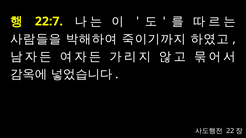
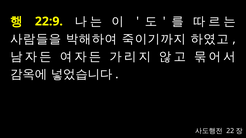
22:7: 22:7 -> 22:9
